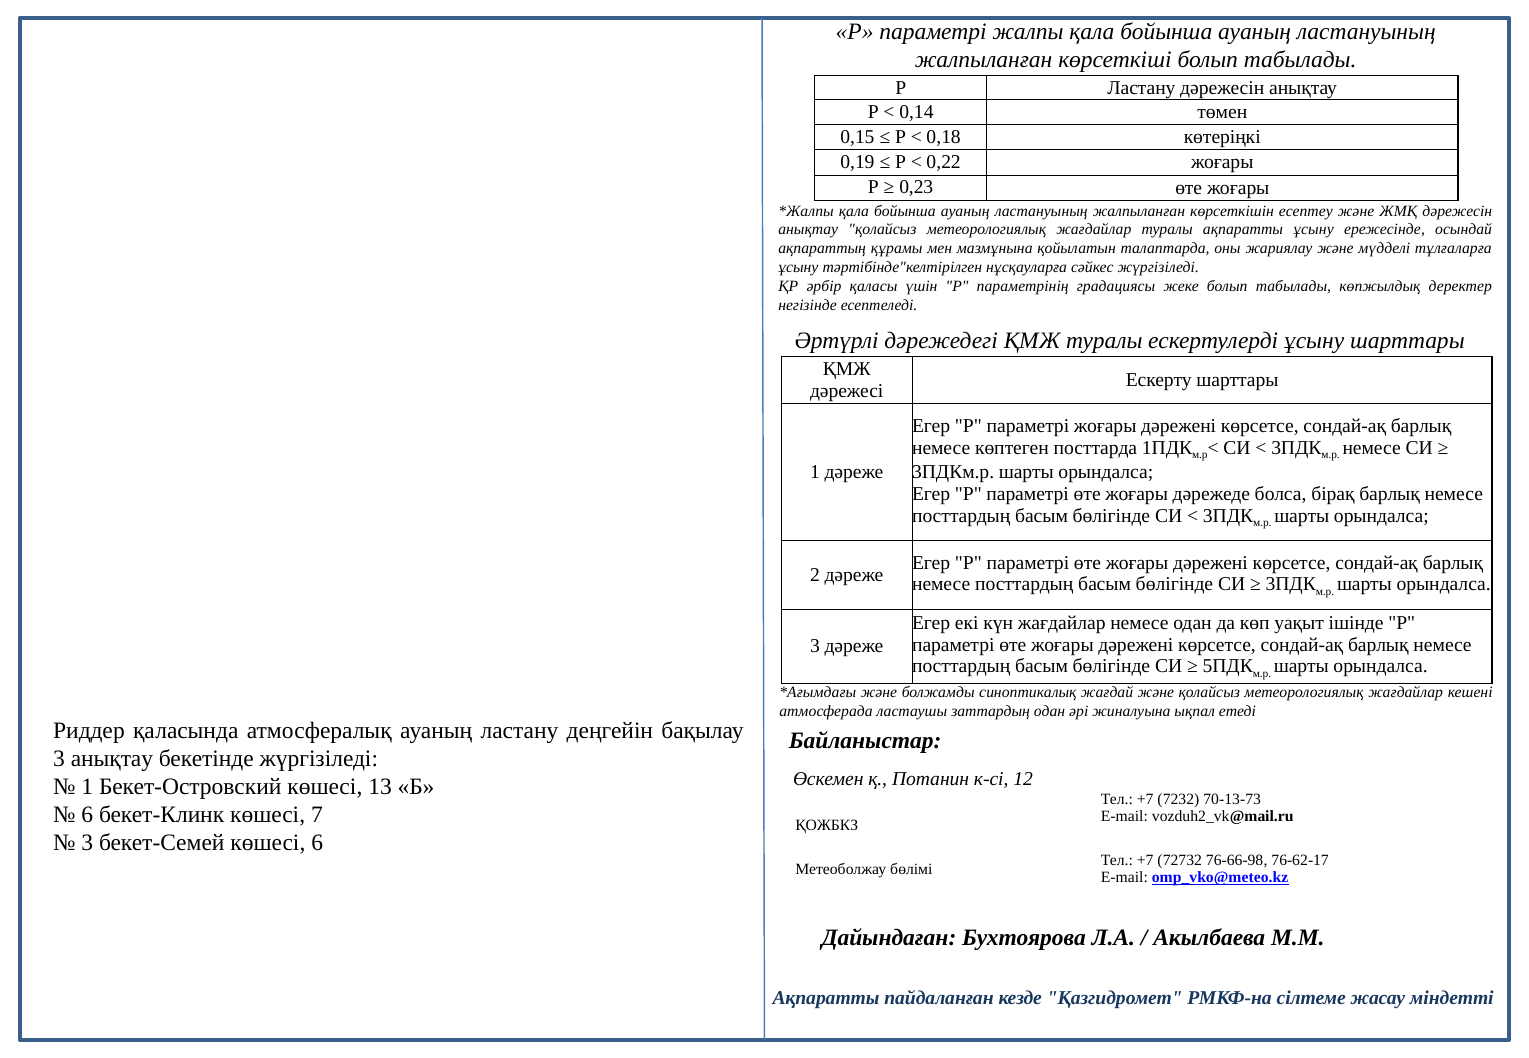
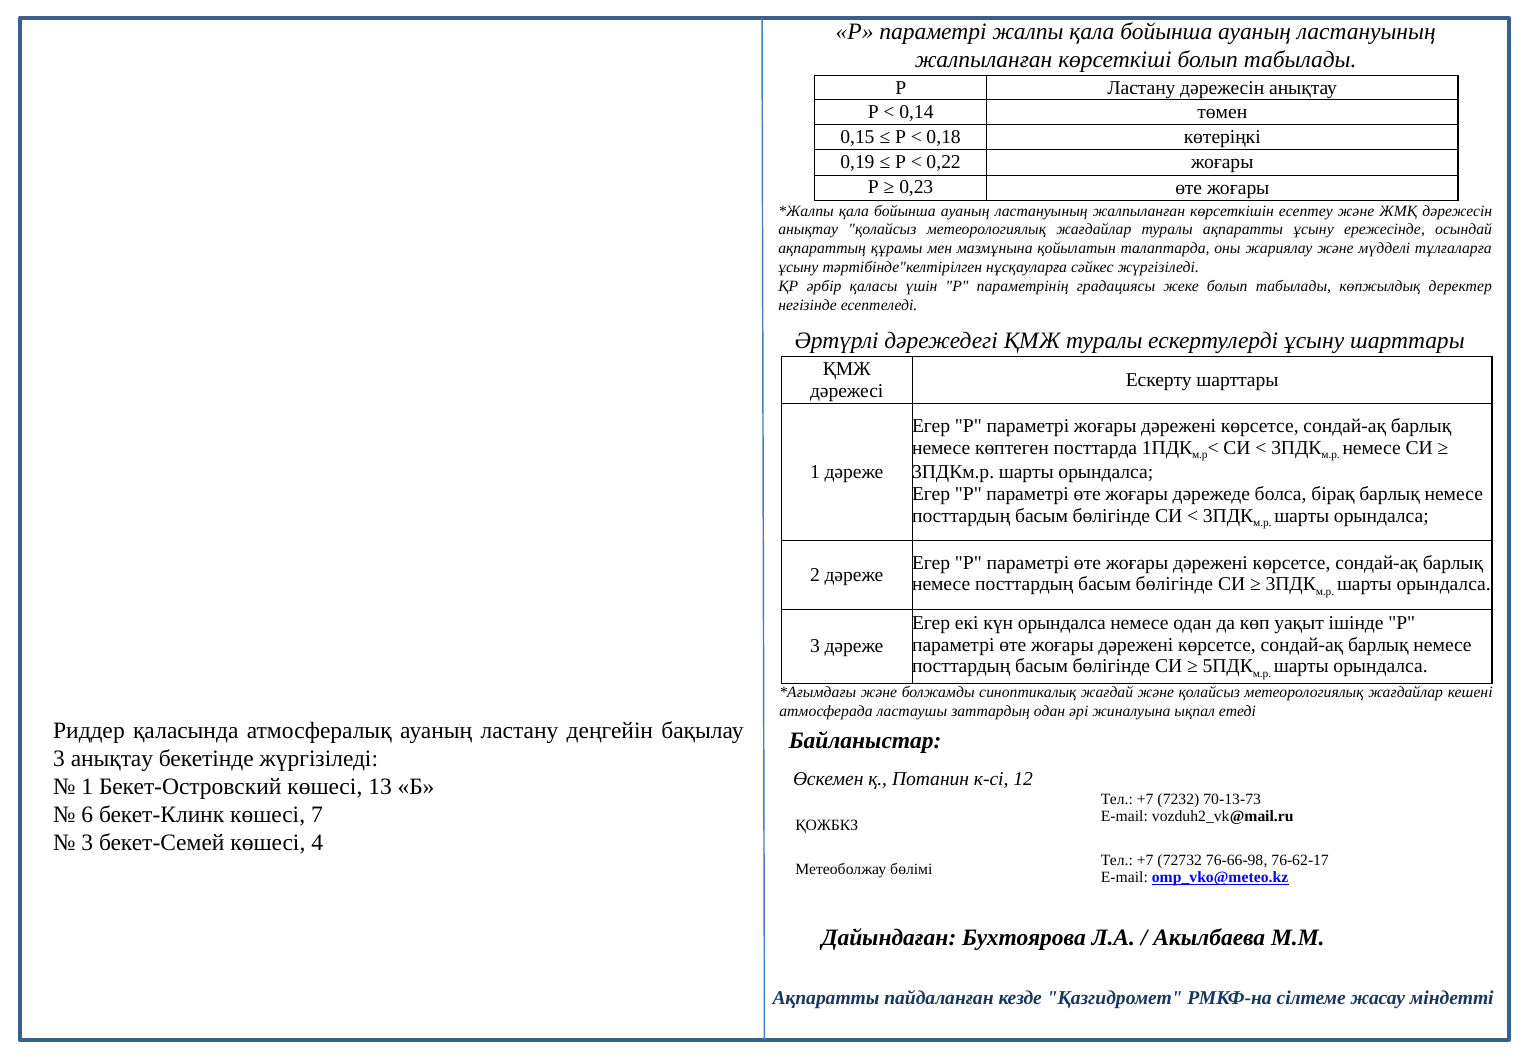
күн жағдайлар: жағдайлар -> орындалса
көшесі 6: 6 -> 4
